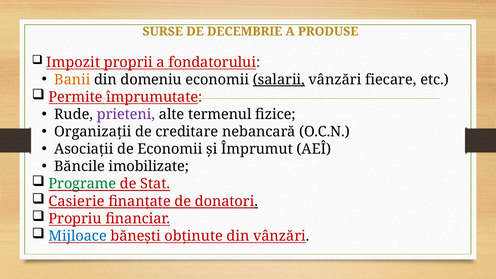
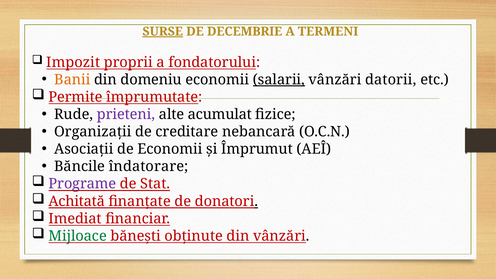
SURSE underline: none -> present
PRODUSE: PRODUSE -> TERMENI
fiecare: fiecare -> datorii
termenul: termenul -> acumulat
imobilizate: imobilizate -> îndatorare
Programe colour: green -> purple
Casierie: Casierie -> Achitată
Propriu: Propriu -> Imediat
Mijloace colour: blue -> green
